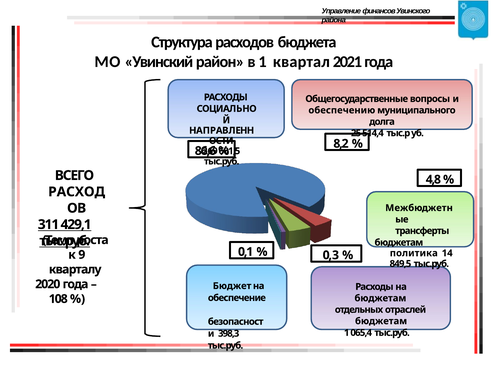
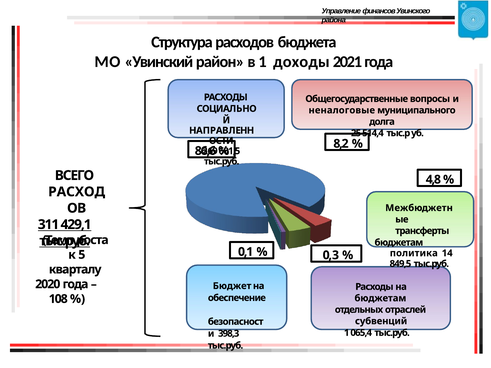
квартал: квартал -> доходы
обеспечению: обеспечению -> неналоговые
9: 9 -> 5
бюджетам at (381, 321): бюджетам -> субвенций
